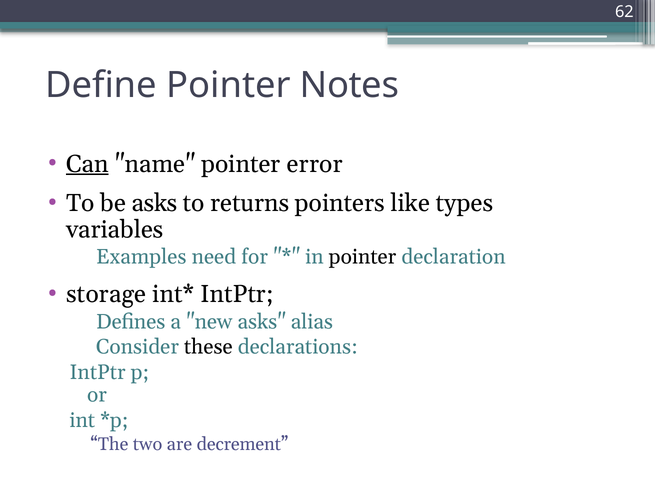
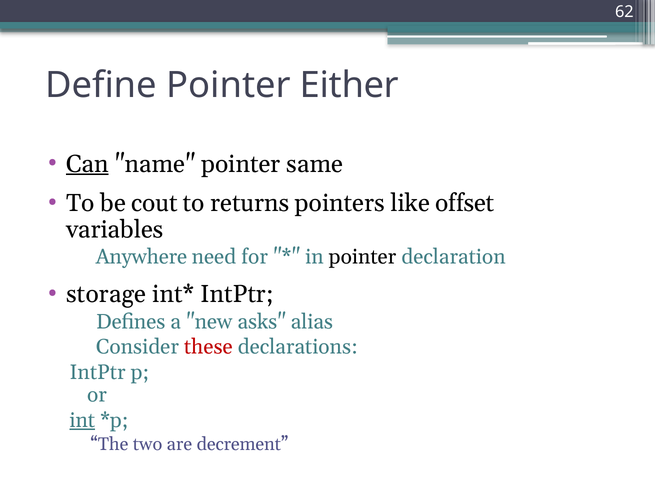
Notes: Notes -> Either
error: error -> same
be asks: asks -> cout
types: types -> offset
Examples: Examples -> Anywhere
these colour: black -> red
int underline: none -> present
